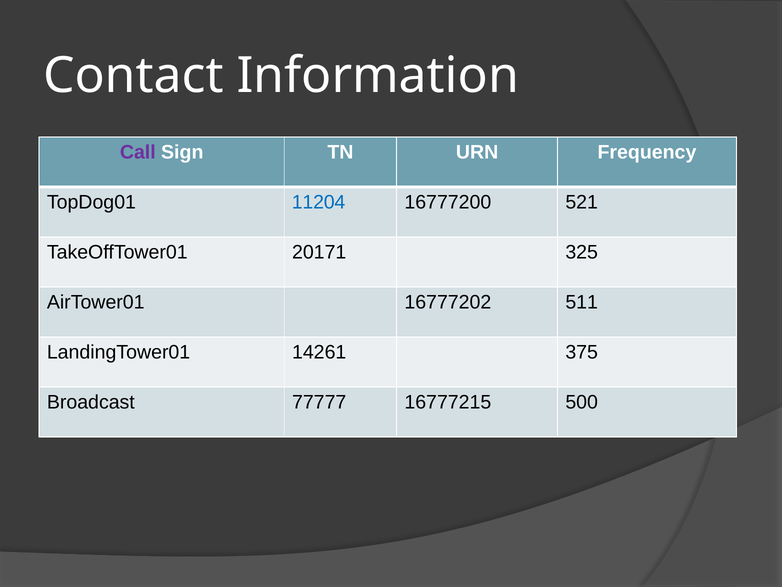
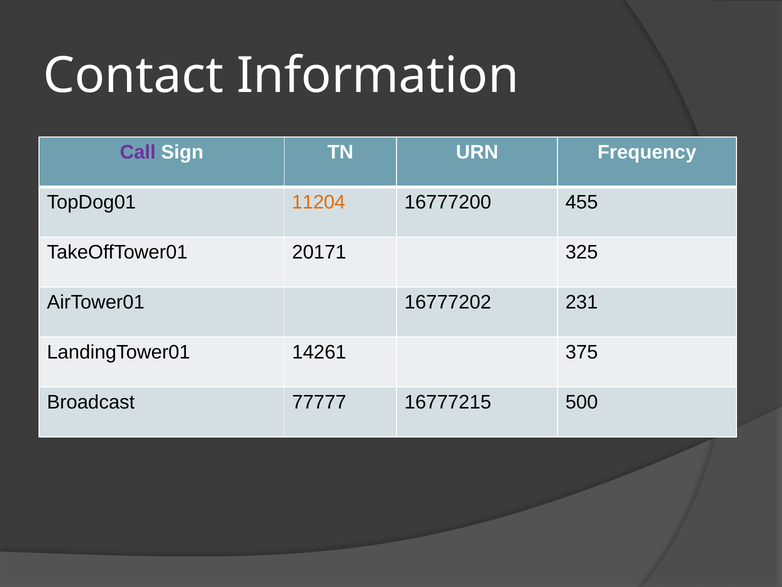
11204 colour: blue -> orange
521: 521 -> 455
511: 511 -> 231
